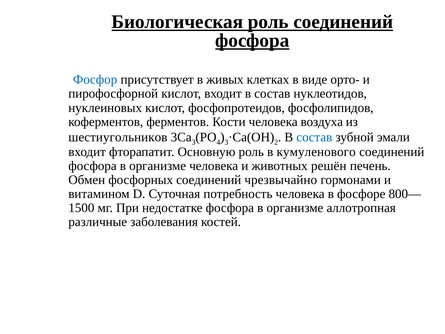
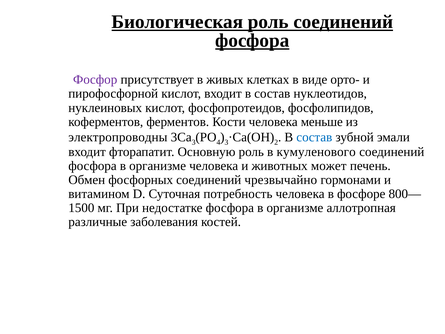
Фосфор colour: blue -> purple
воздуха: воздуха -> меньше
шестиугольников: шестиугольников -> электропроводны
решён: решён -> может
